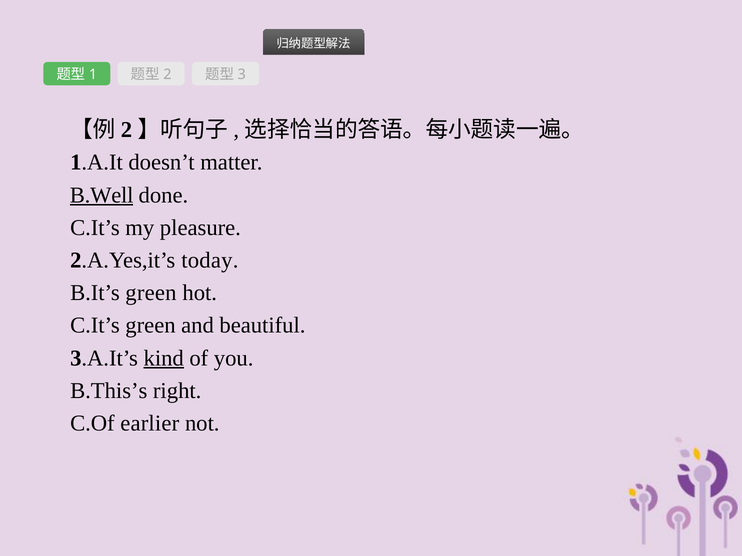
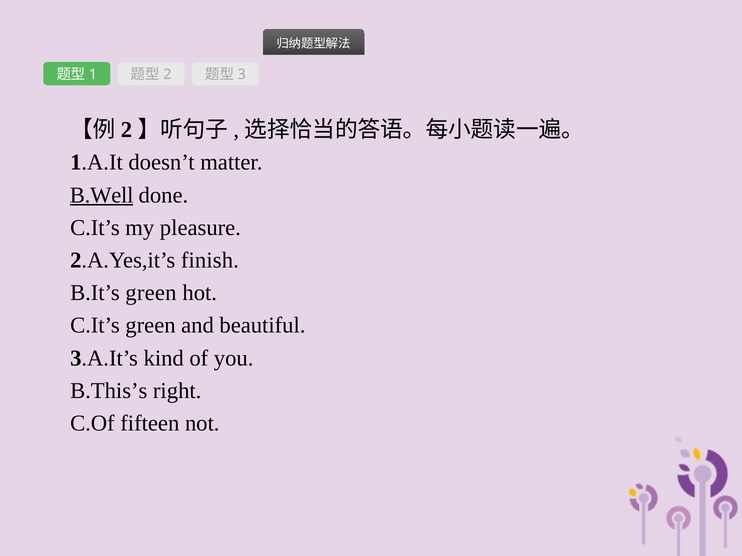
today: today -> finish
kind underline: present -> none
earlier: earlier -> fifteen
